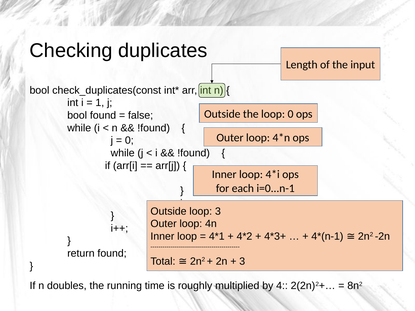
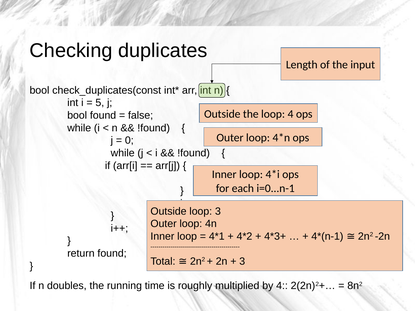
1: 1 -> 5
loop 0: 0 -> 4
